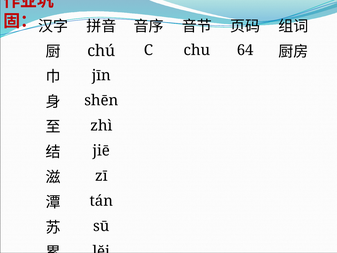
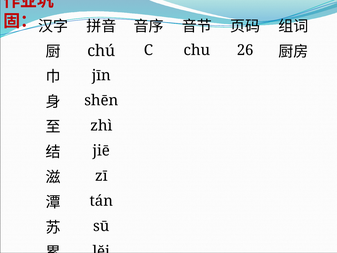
64: 64 -> 26
